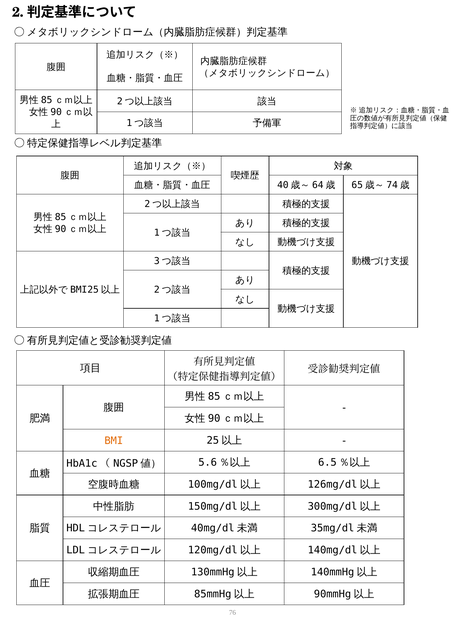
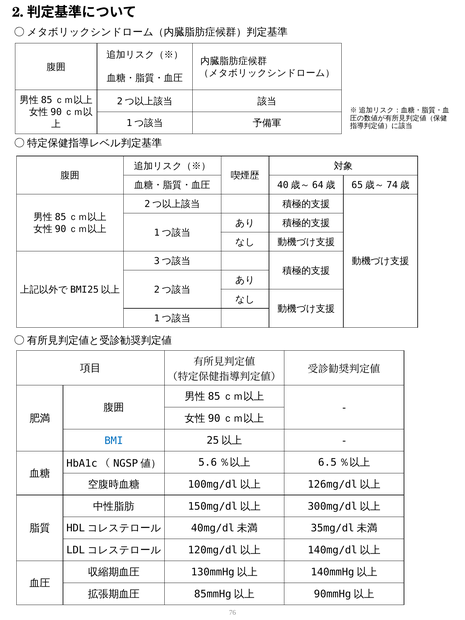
BMI colour: orange -> blue
